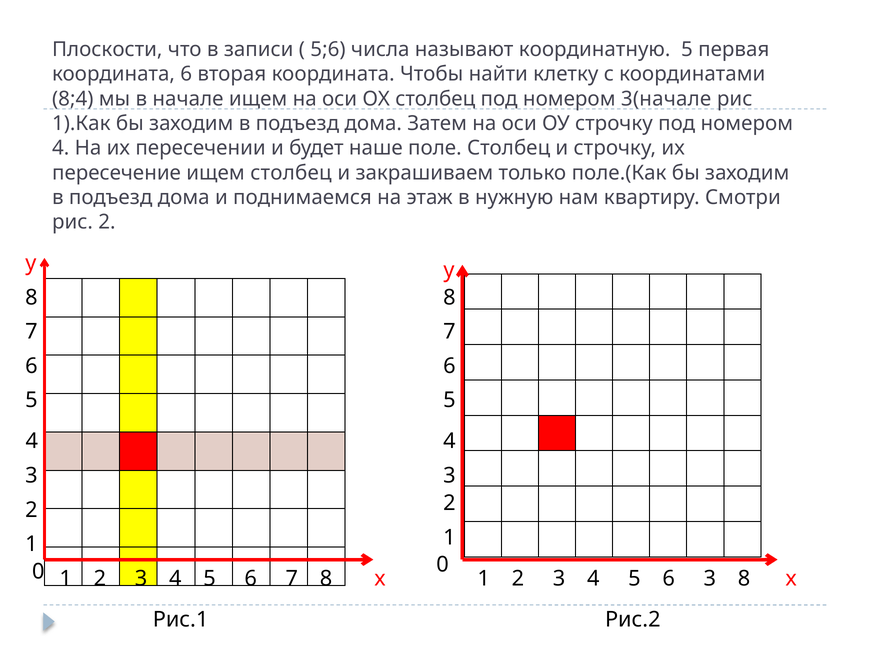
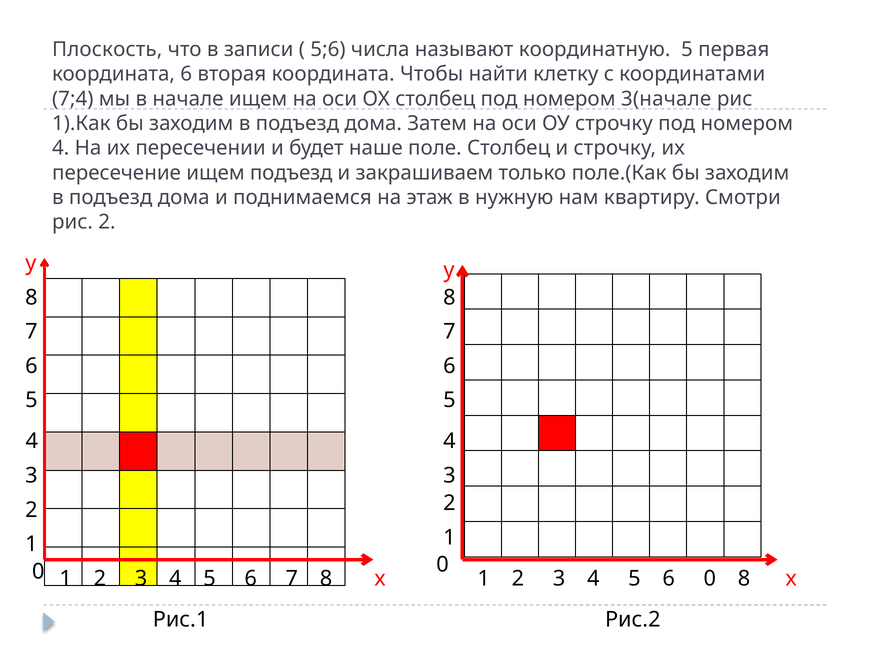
Плоскости: Плоскости -> Плоскость
8;4: 8;4 -> 7;4
ищем столбец: столбец -> подъезд
6 3: 3 -> 0
